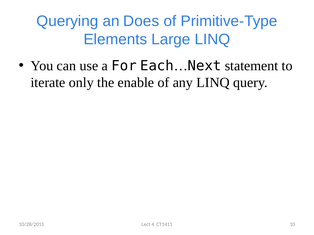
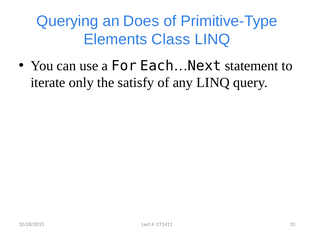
Large: Large -> Class
enable: enable -> satisfy
